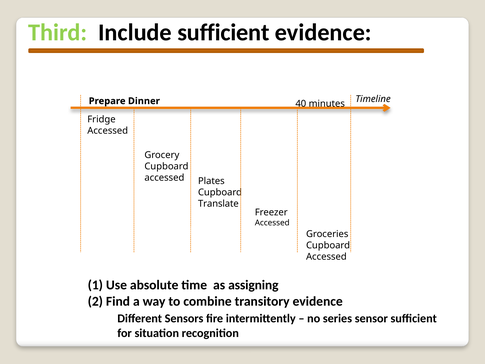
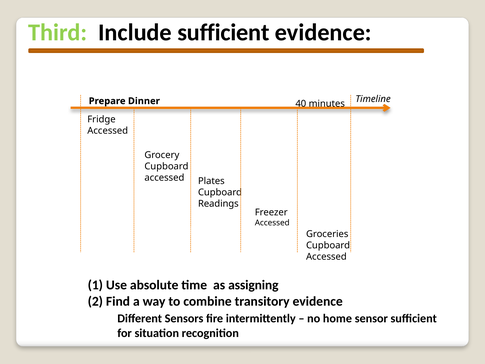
Translate: Translate -> Readings
series: series -> home
